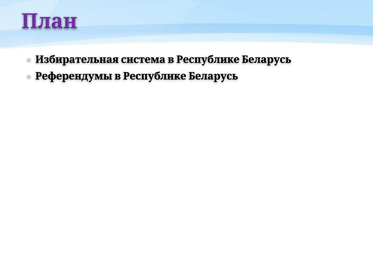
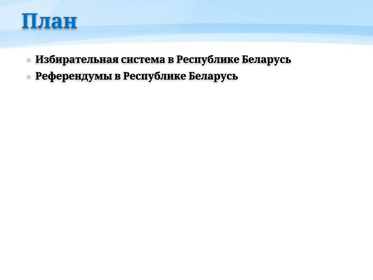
План colour: purple -> blue
